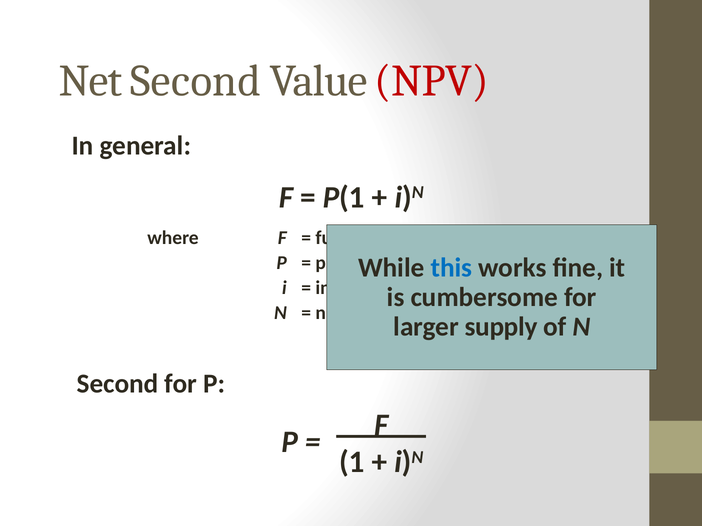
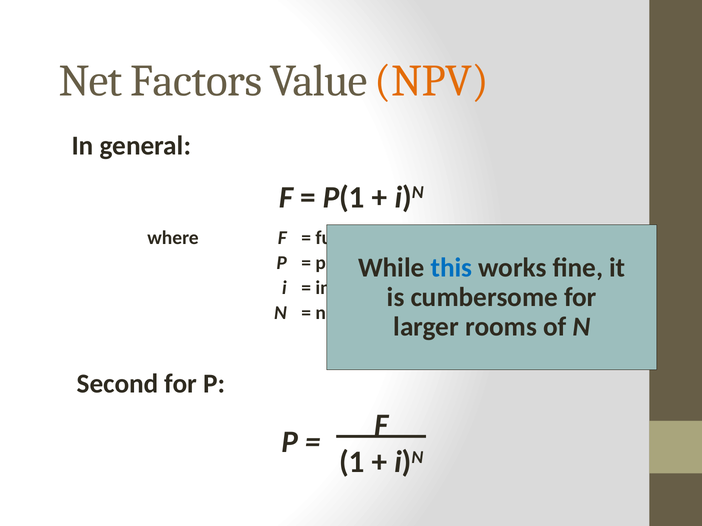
Net Second: Second -> Factors
NPV colour: red -> orange
supply: supply -> rooms
